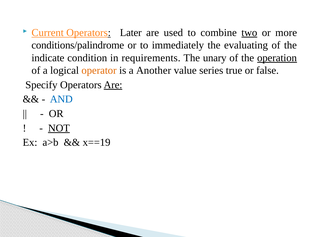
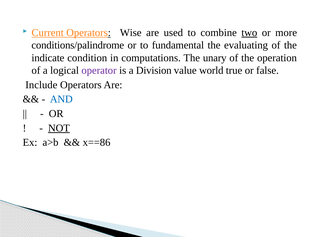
Later: Later -> Wise
immediately: immediately -> fundamental
requirements: requirements -> computations
operation underline: present -> none
operator colour: orange -> purple
Another: Another -> Division
series: series -> world
Specify: Specify -> Include
Are at (113, 85) underline: present -> none
x==19: x==19 -> x==86
